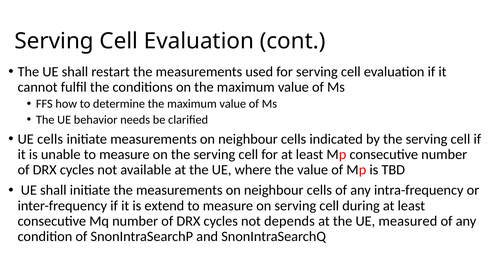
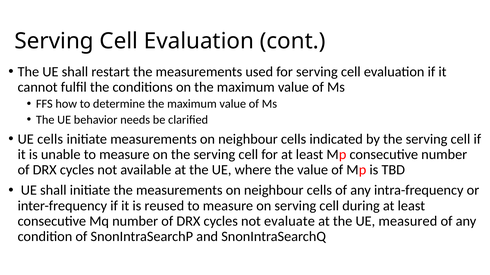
extend: extend -> reused
depends: depends -> evaluate
